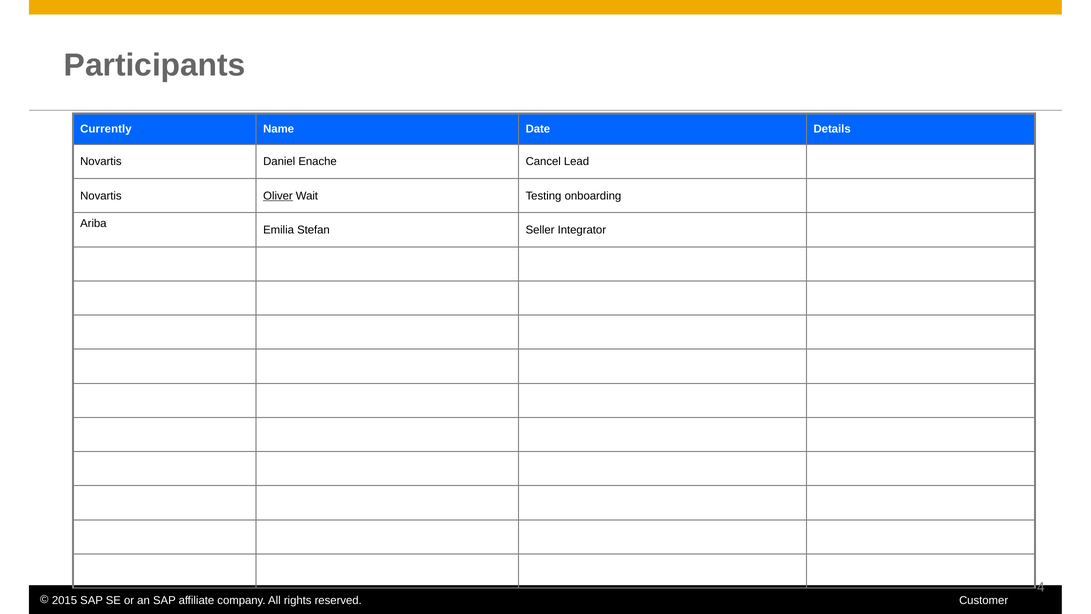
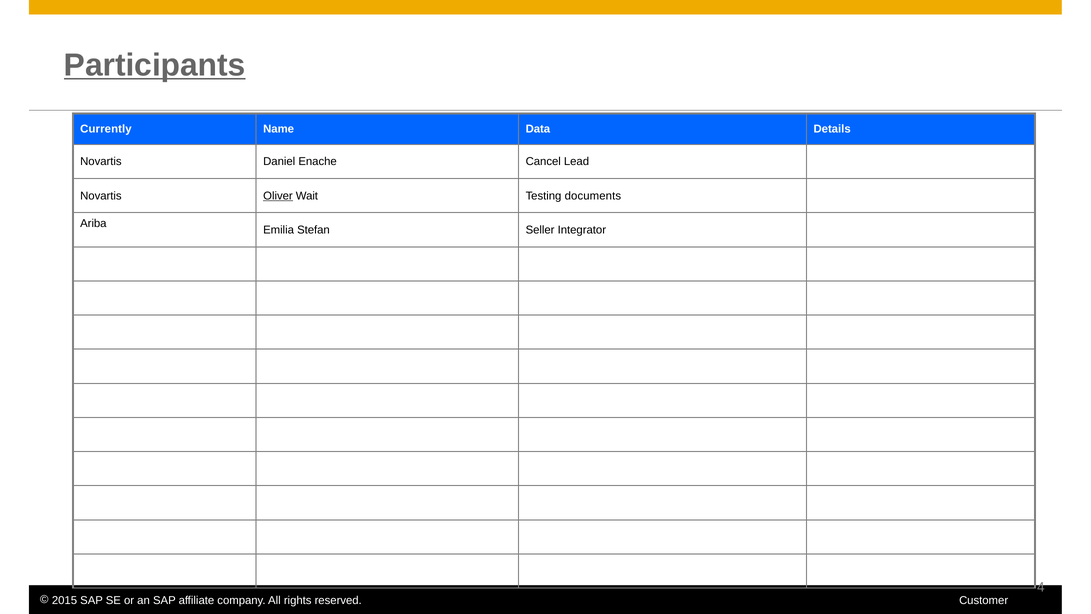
Participants underline: none -> present
Date: Date -> Data
onboarding: onboarding -> documents
